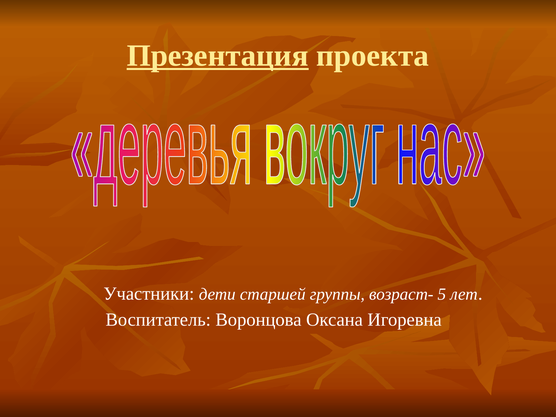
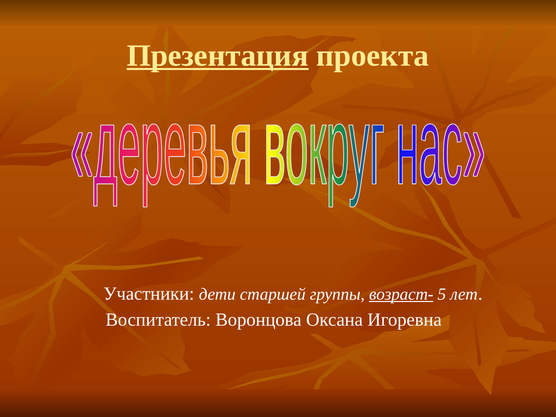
возраст- underline: none -> present
